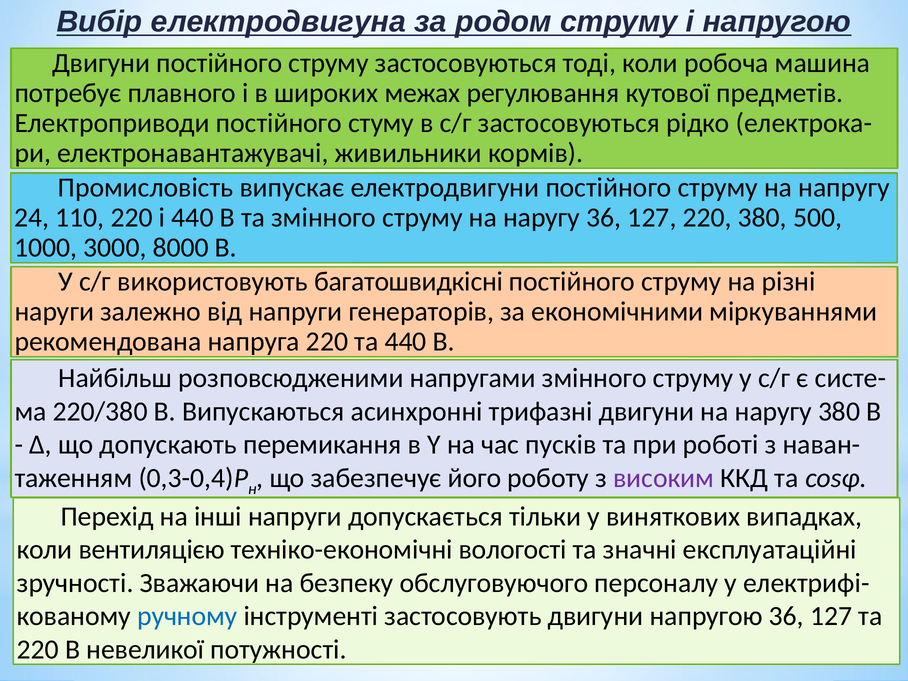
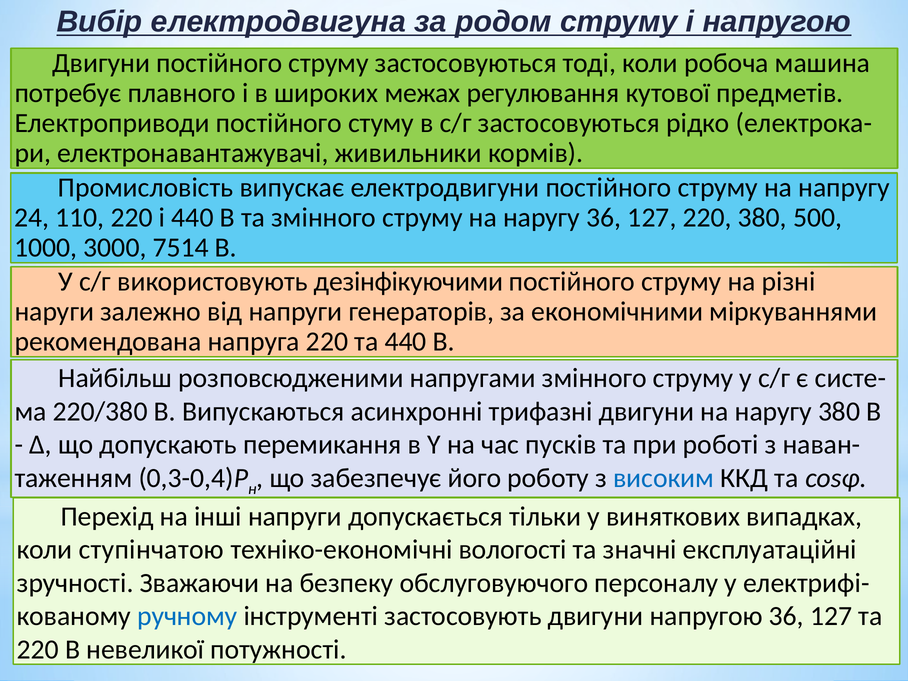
8000: 8000 -> 7514
багатошвидкісні: багатошвидкісні -> дезінфікуючими
високим colour: purple -> blue
вентиляцією: вентиляцією -> ступінчатою
